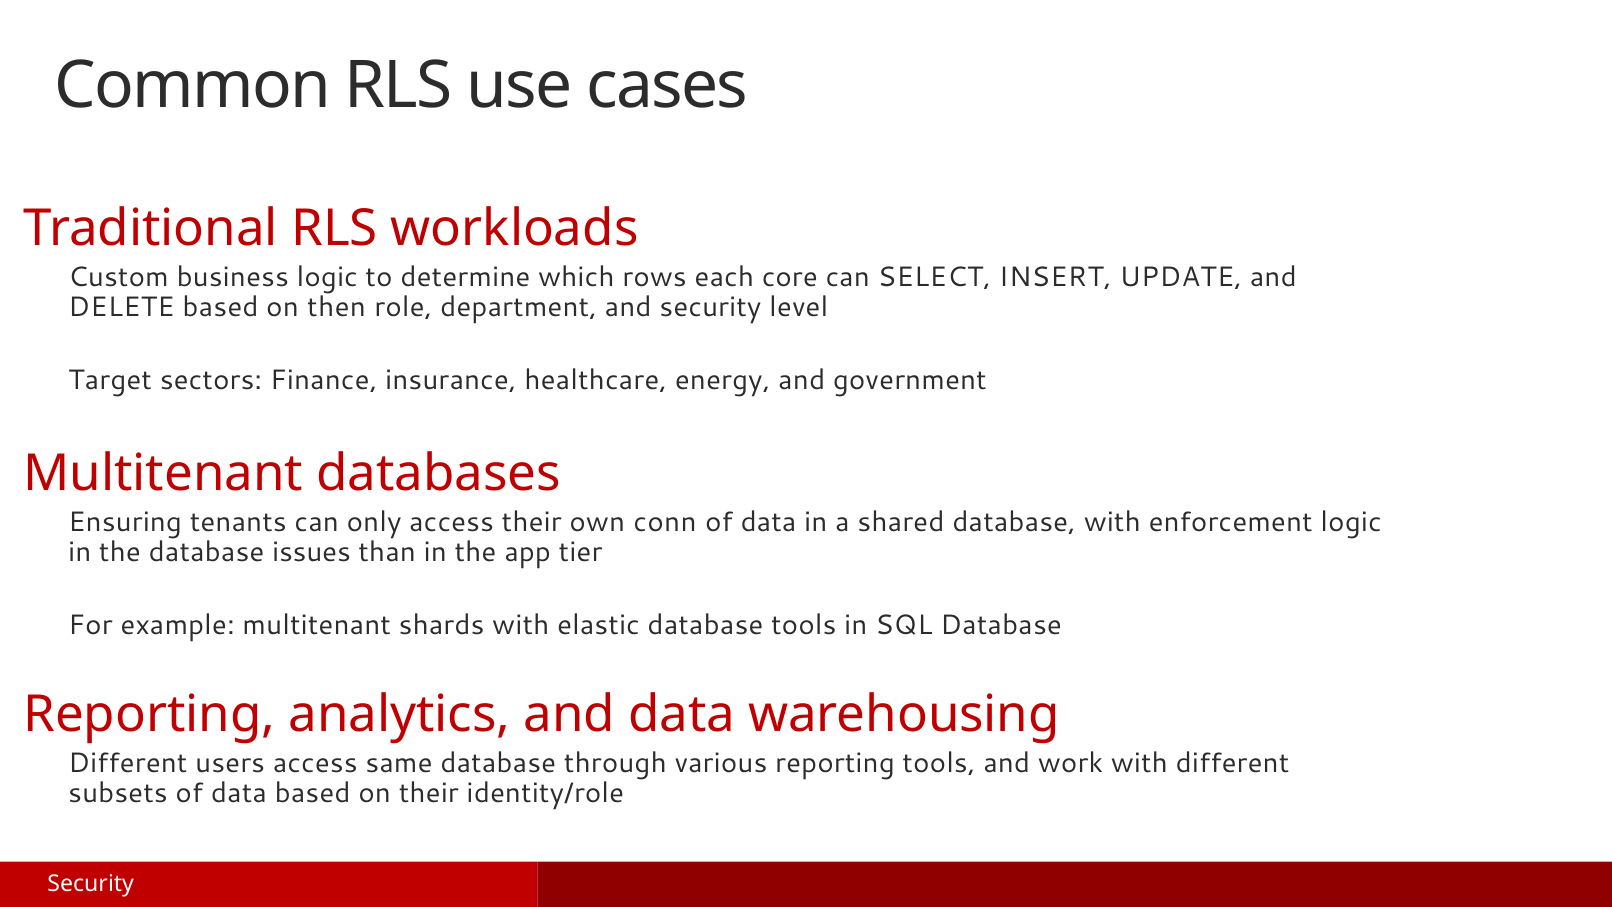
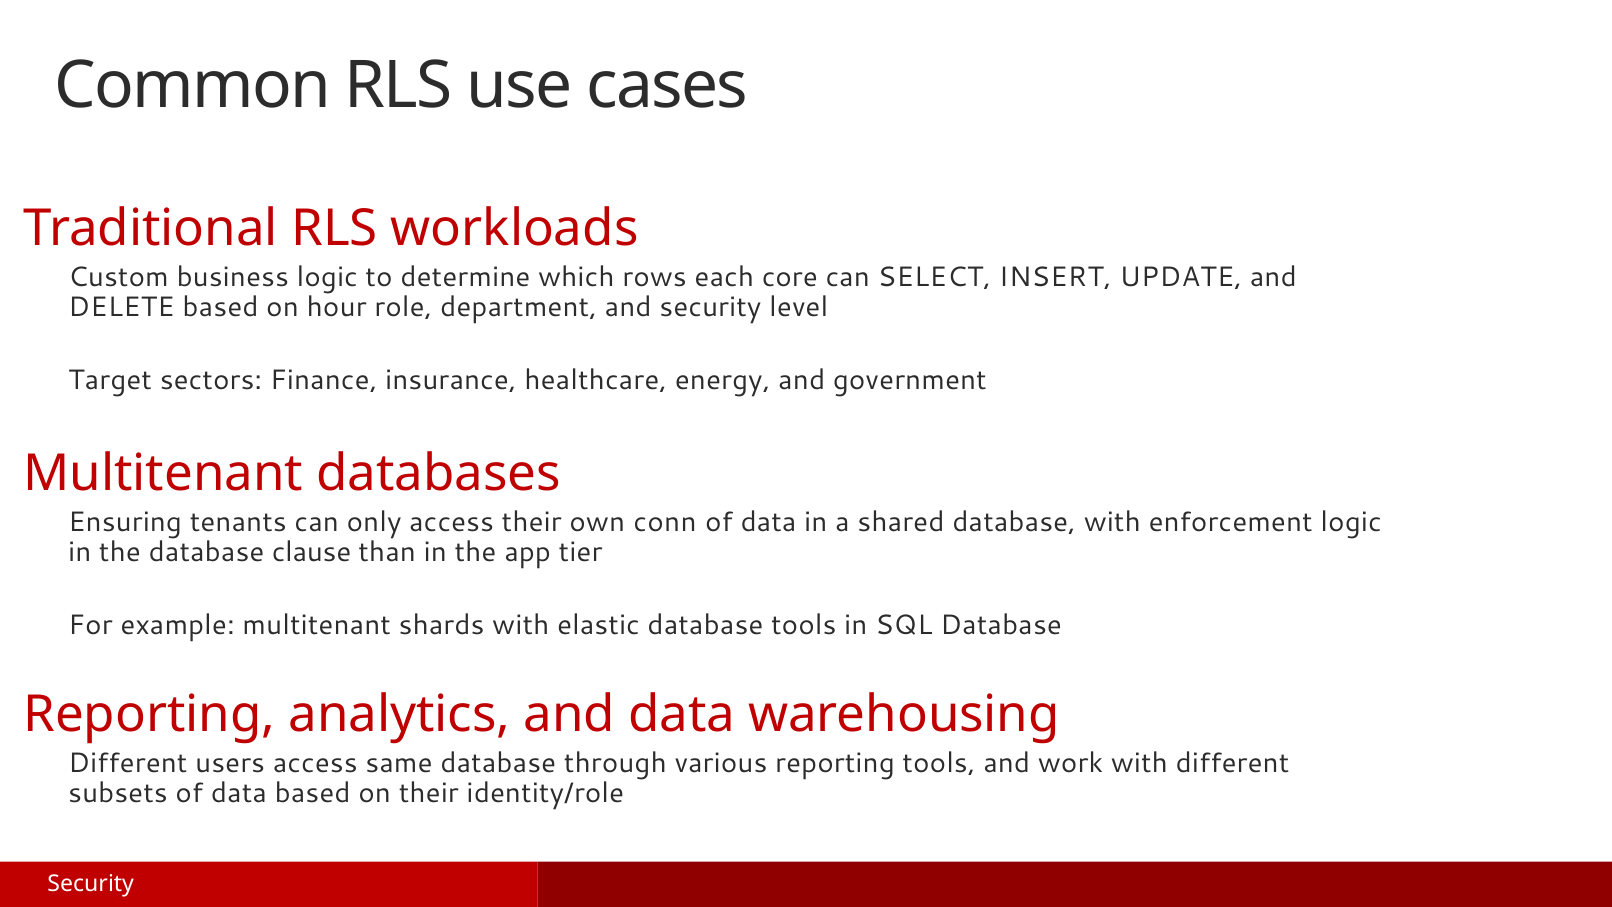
then: then -> hour
issues: issues -> clause
